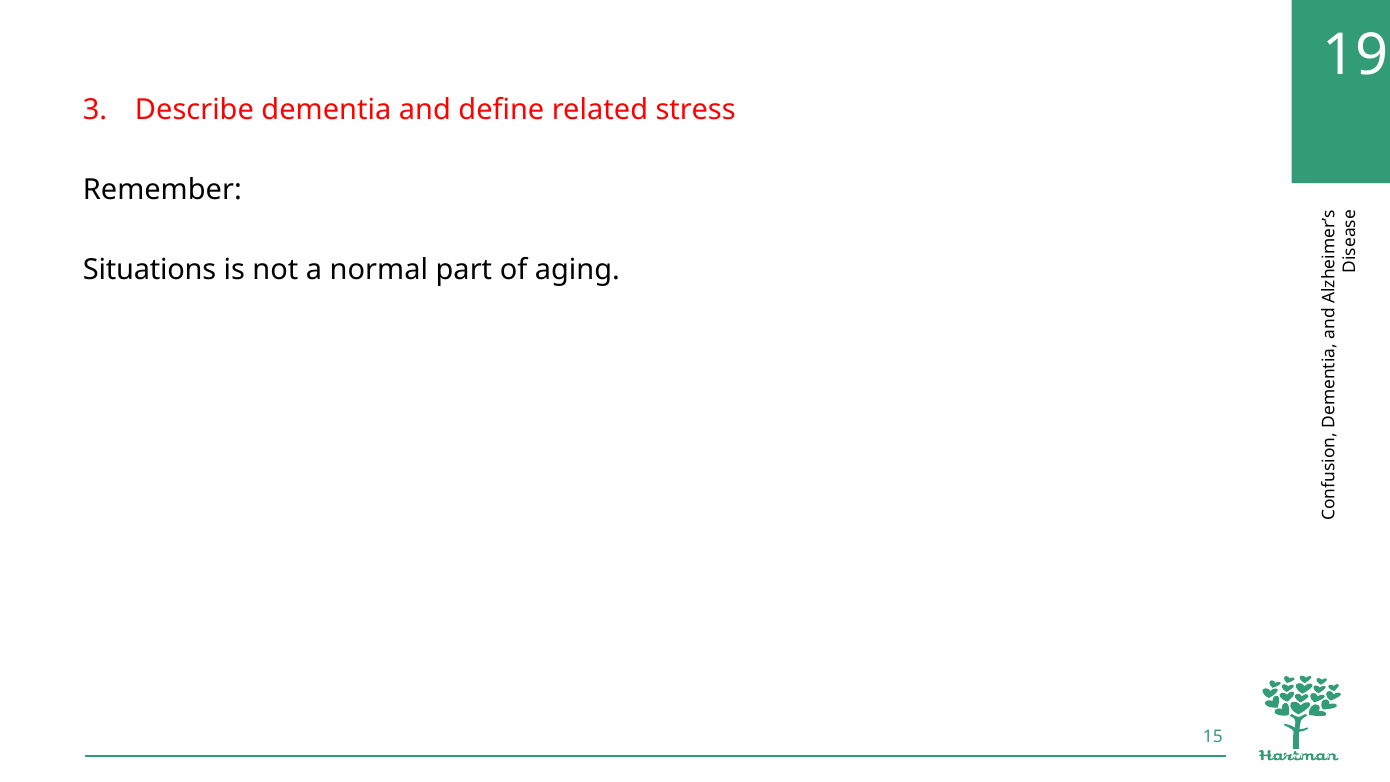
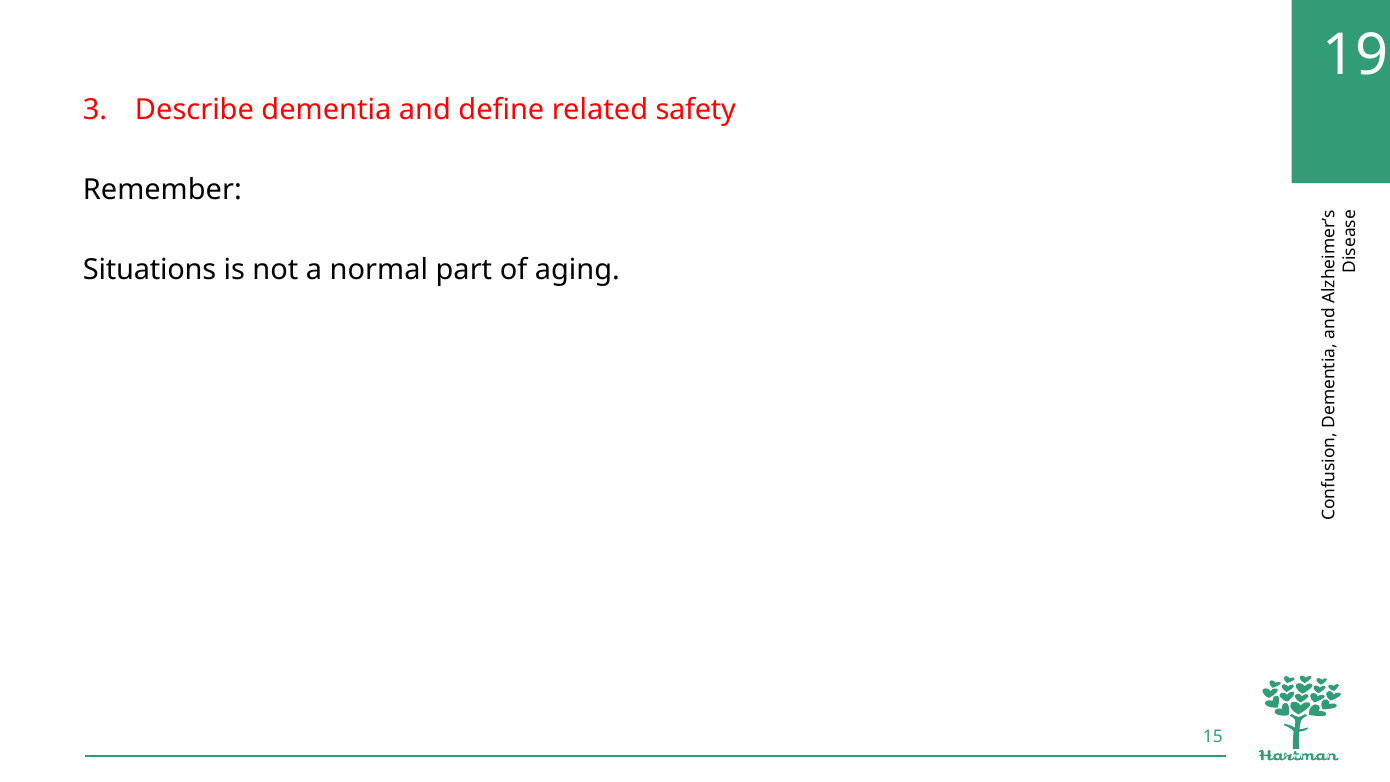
stress: stress -> safety
